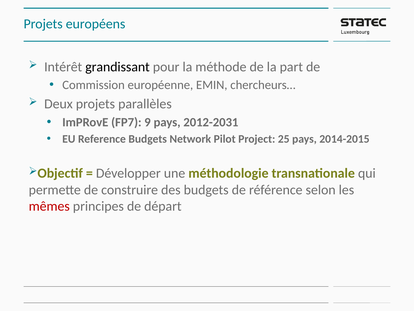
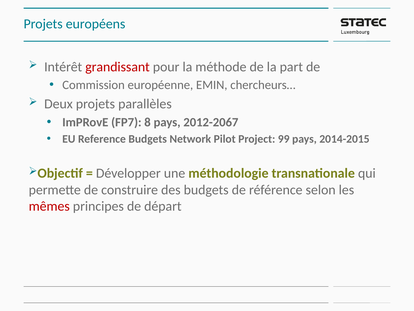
grandissant colour: black -> red
9: 9 -> 8
2012-2031: 2012-2031 -> 2012-2067
25: 25 -> 99
